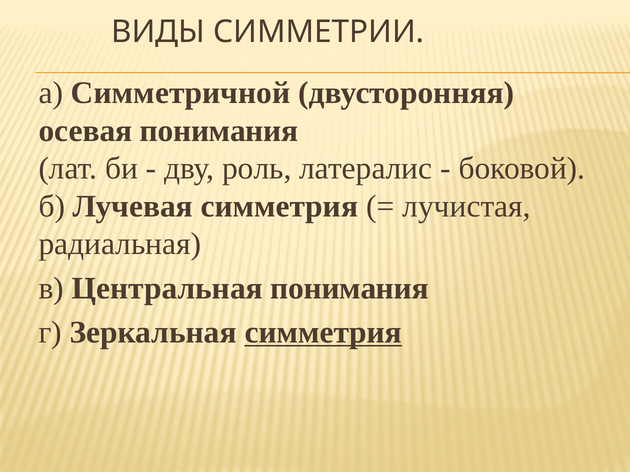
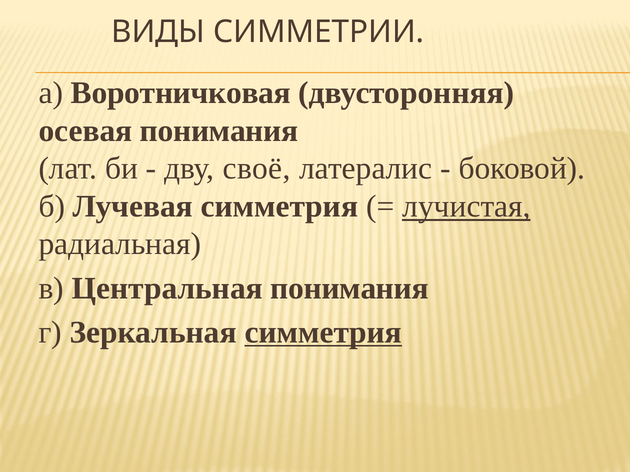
Симметричной: Симметричной -> Воротничковая
роль: роль -> своё
лучистая underline: none -> present
